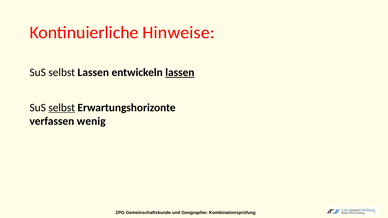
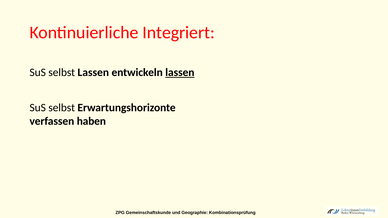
Hinweise: Hinweise -> Integriert
selbst at (62, 108) underline: present -> none
wenig: wenig -> haben
